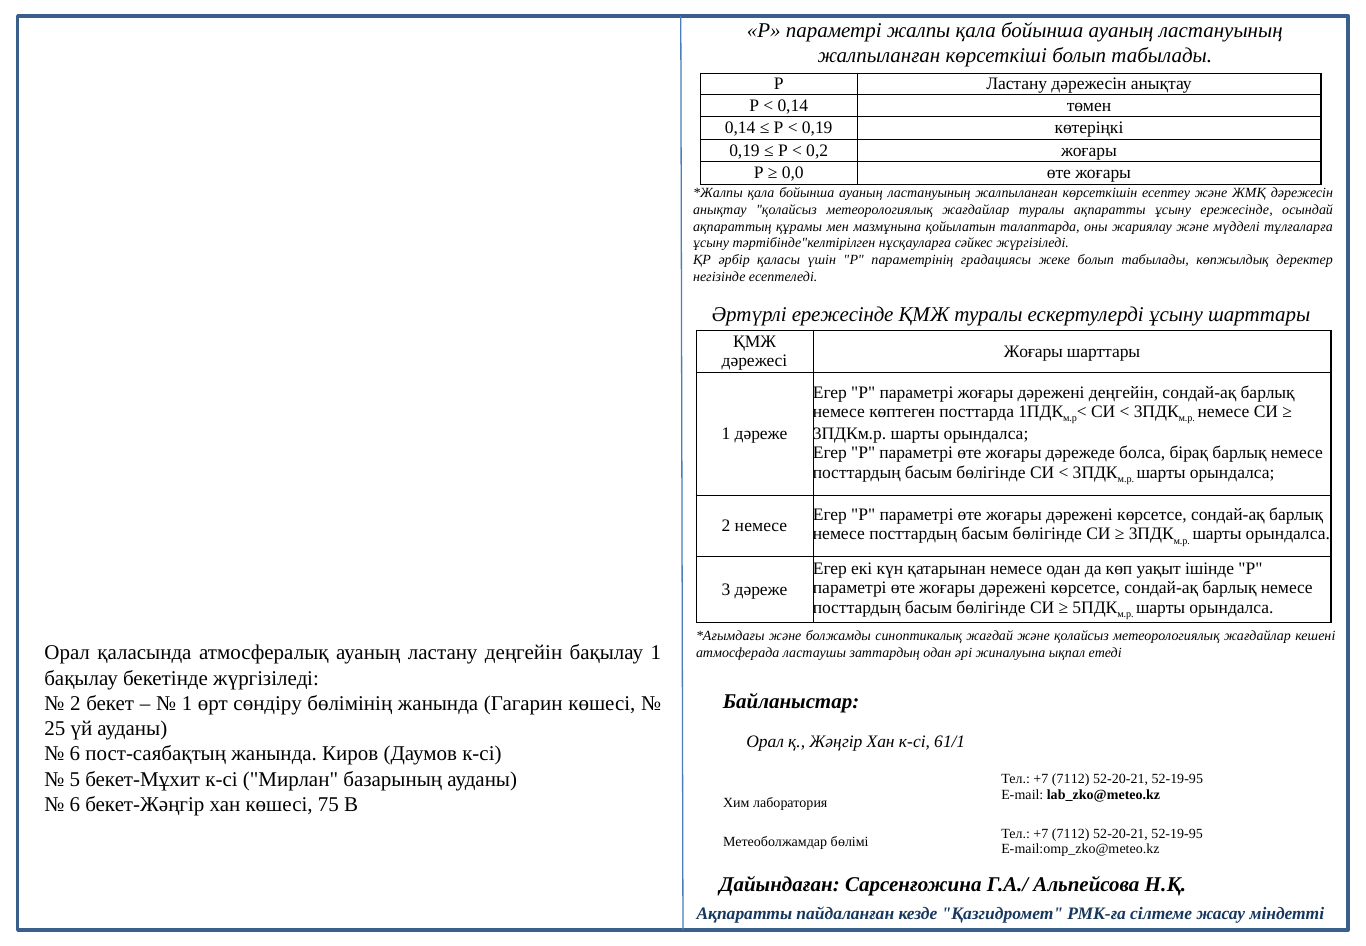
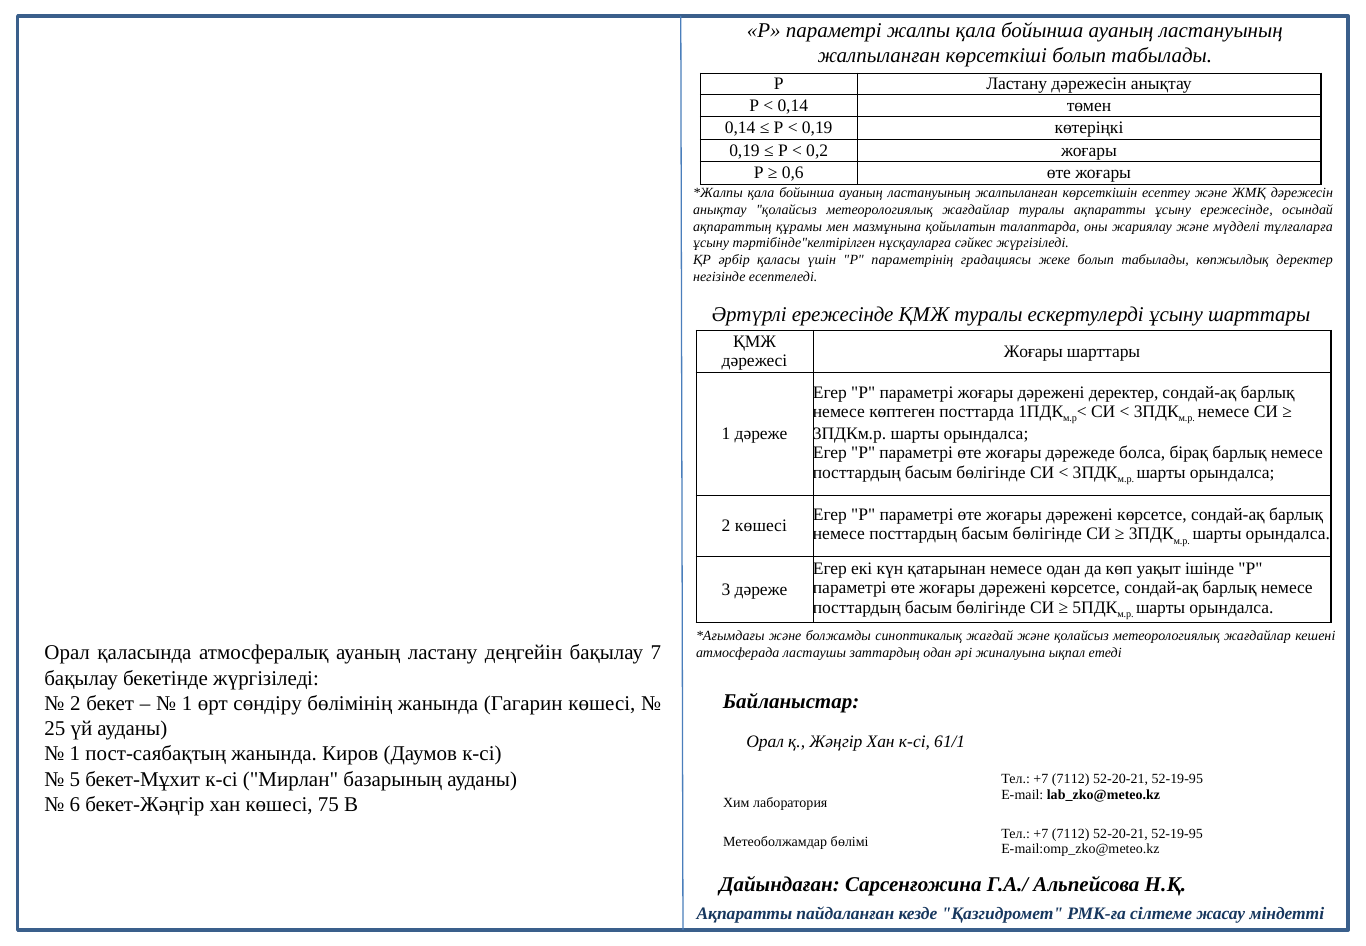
0,0: 0,0 -> 0,6
дәрежені деңгейін: деңгейін -> деректер
2 немесе: немесе -> көшесі
бақылау 1: 1 -> 7
6 at (75, 754): 6 -> 1
